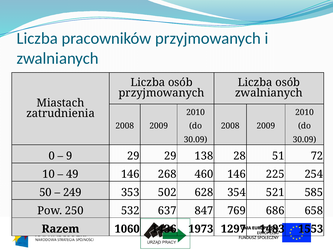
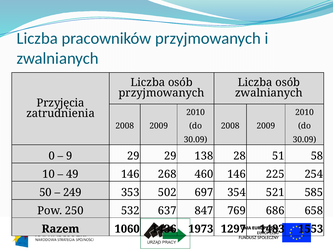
Miastach: Miastach -> Przyjęcia
72: 72 -> 58
628: 628 -> 697
